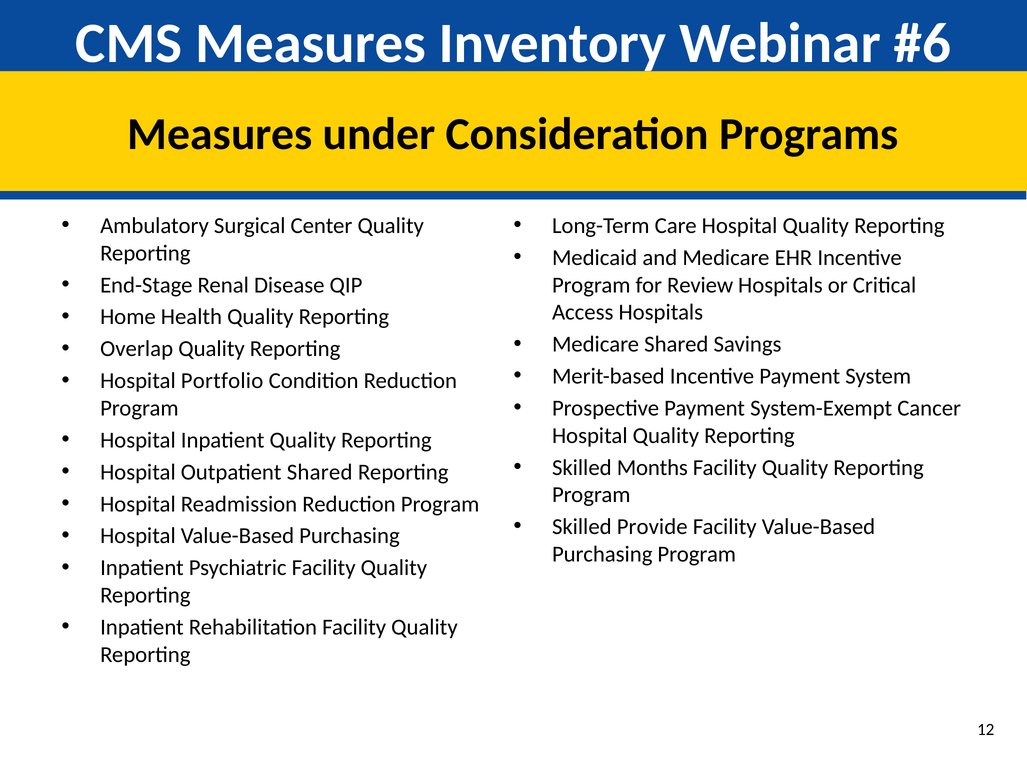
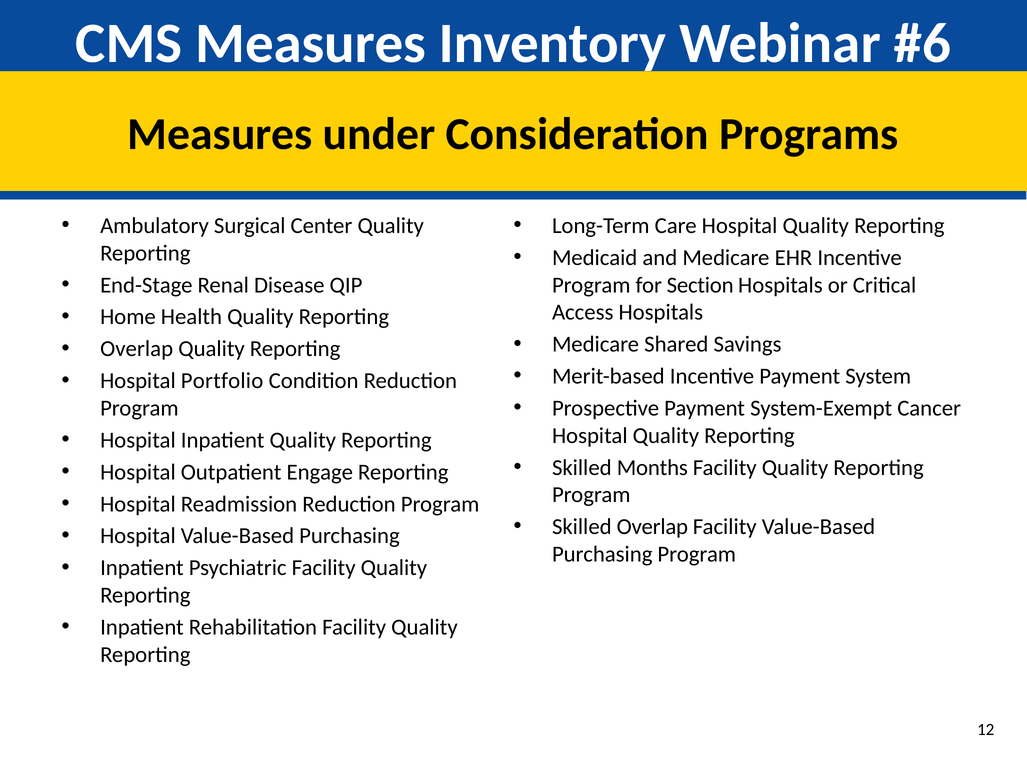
Review: Review -> Section
Outpatient Shared: Shared -> Engage
Skilled Provide: Provide -> Overlap
